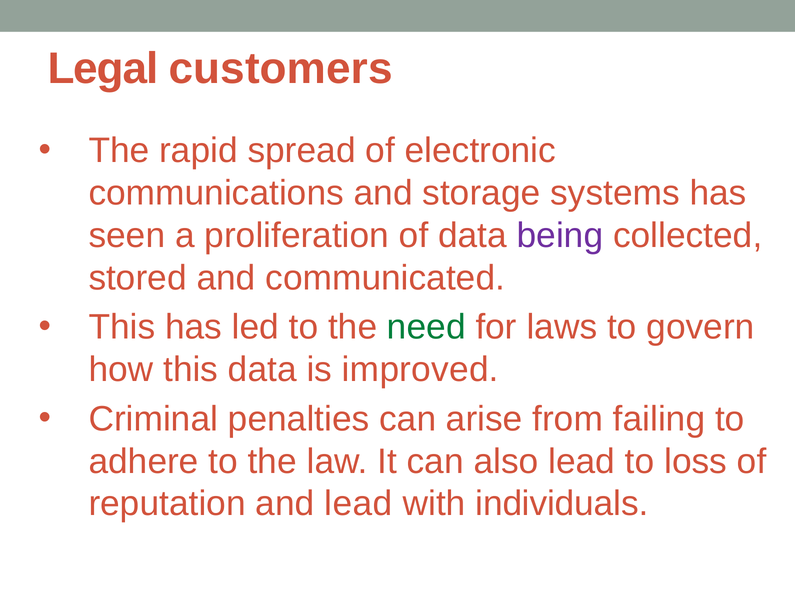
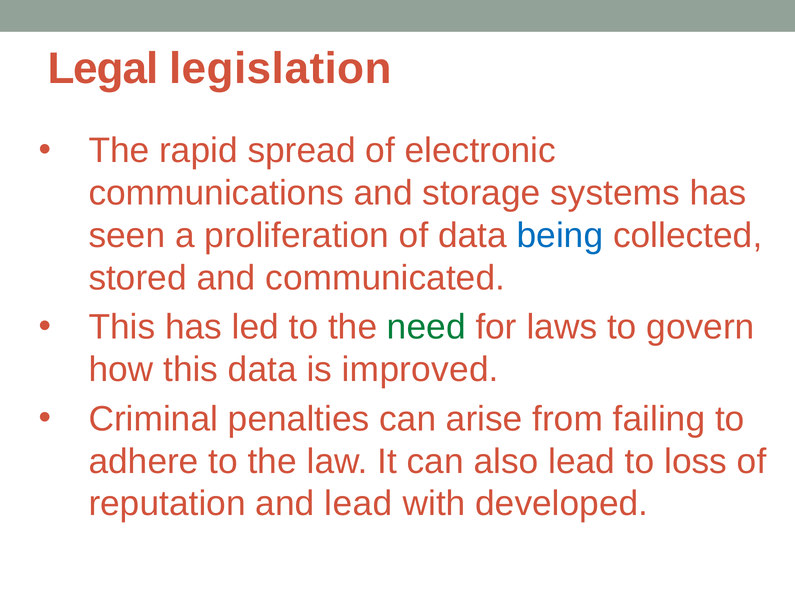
customers: customers -> legislation
being colour: purple -> blue
individuals: individuals -> developed
